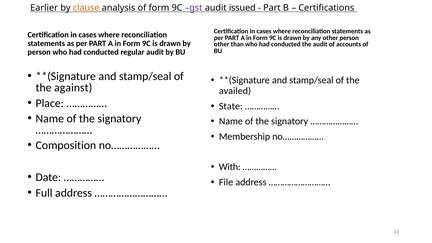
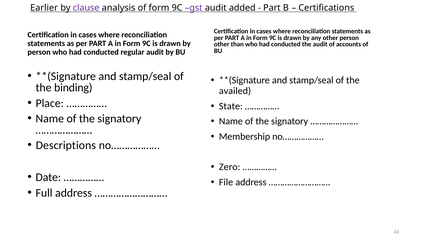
clause colour: orange -> purple
issued: issued -> added
against: against -> binding
Composition: Composition -> Descriptions
With: With -> Zero
